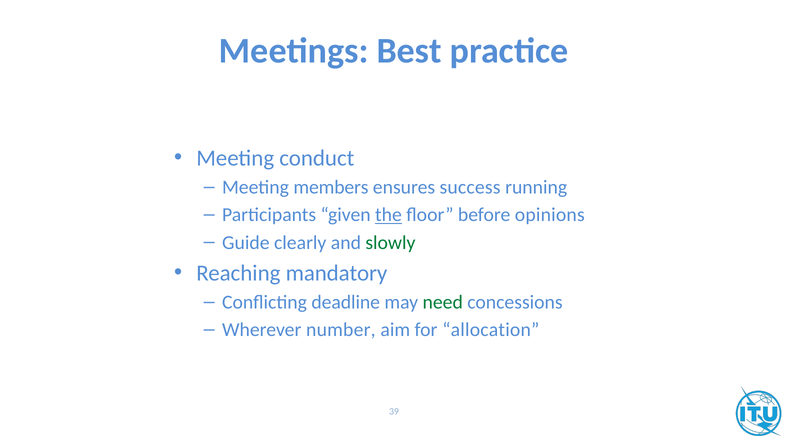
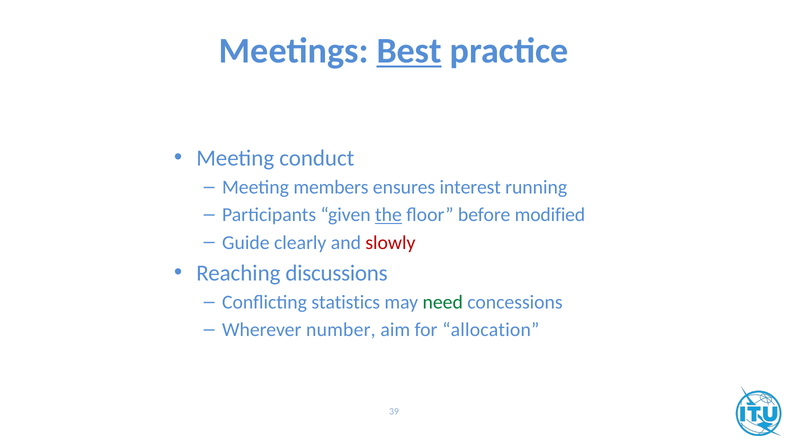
Best underline: none -> present
success: success -> interest
opinions: opinions -> modified
slowly colour: green -> red
mandatory: mandatory -> discussions
deadline: deadline -> statistics
